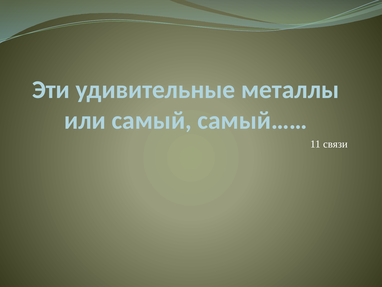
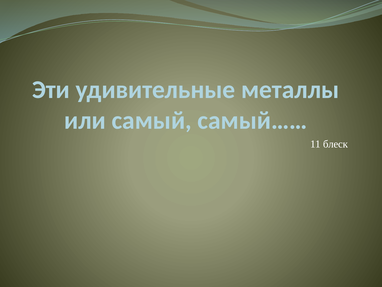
связи: связи -> блеск
